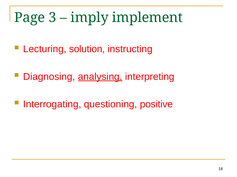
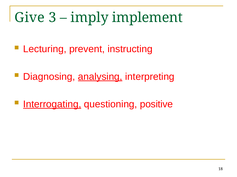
Page: Page -> Give
solution: solution -> prevent
Interrogating underline: none -> present
